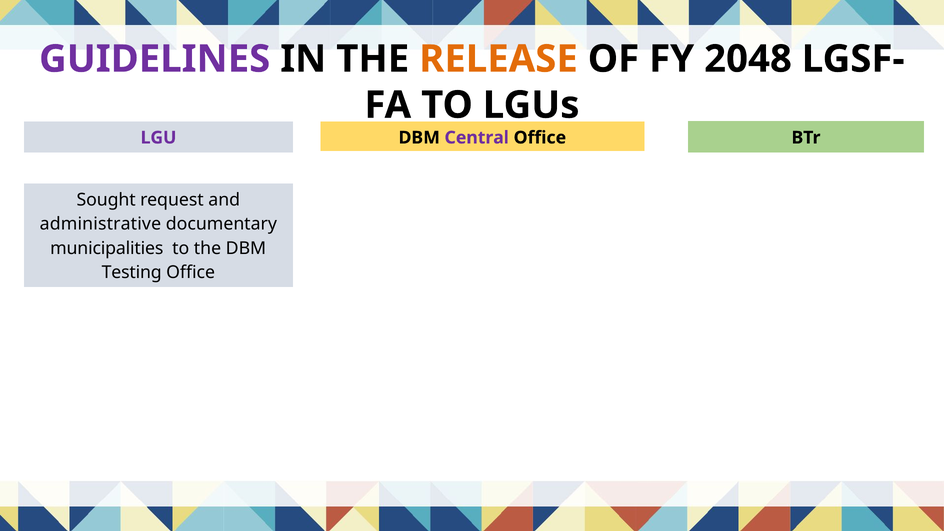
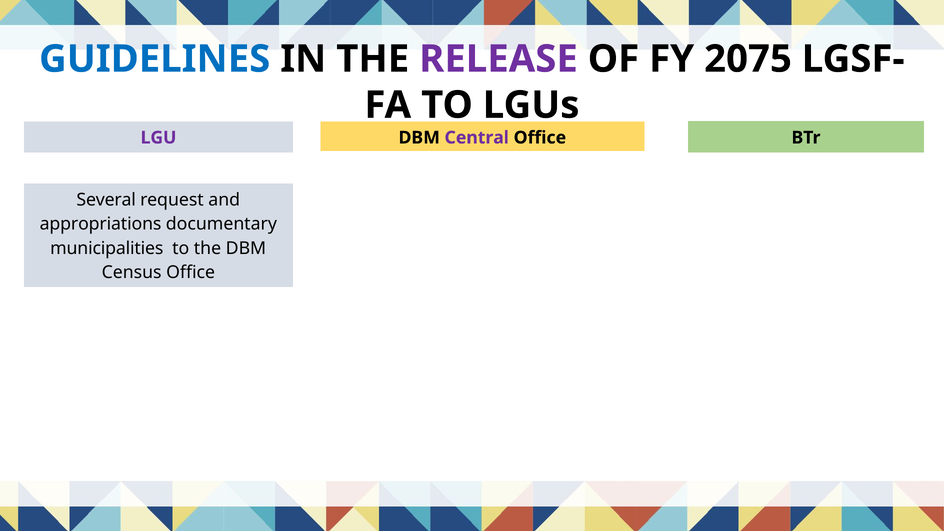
GUIDELINES colour: purple -> blue
RELEASE colour: orange -> purple
2048: 2048 -> 2075
Sought: Sought -> Several
administrative: administrative -> appropriations
Testing: Testing -> Census
